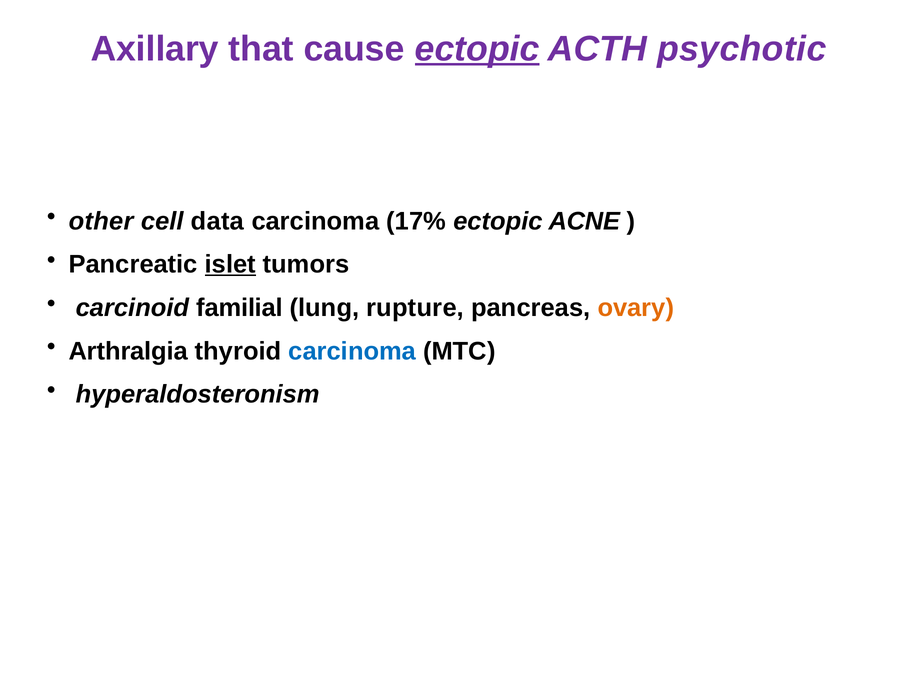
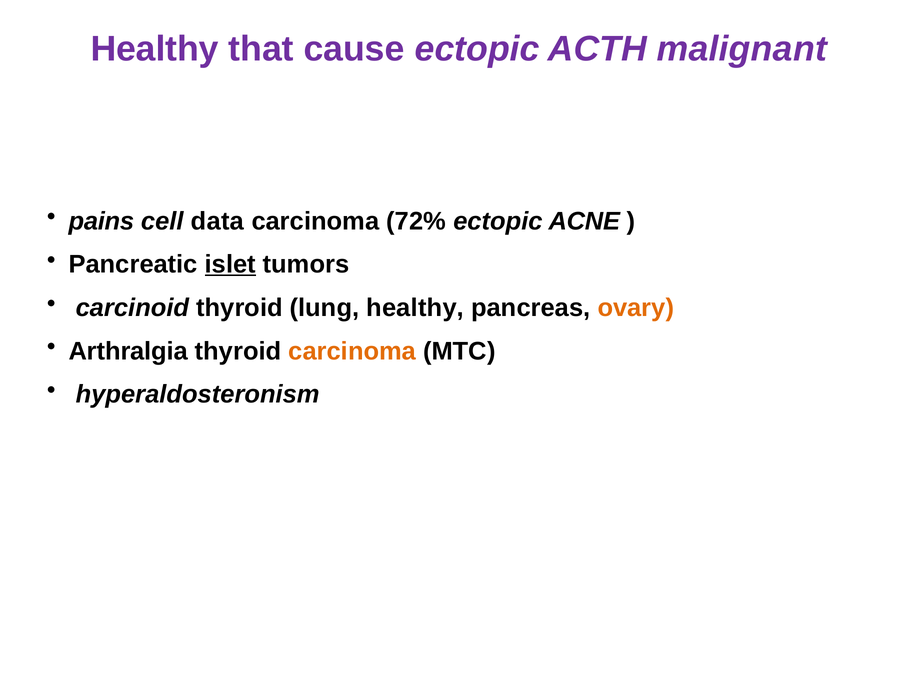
Axillary at (155, 49): Axillary -> Healthy
ectopic at (477, 49) underline: present -> none
psychotic: psychotic -> malignant
other: other -> pains
17%: 17% -> 72%
carcinoid familial: familial -> thyroid
lung rupture: rupture -> healthy
carcinoma at (352, 351) colour: blue -> orange
